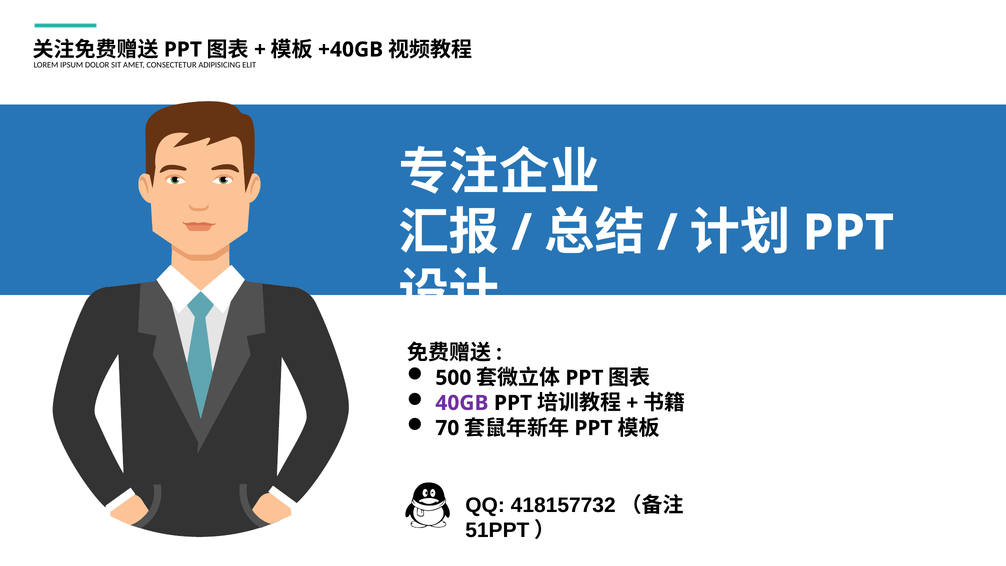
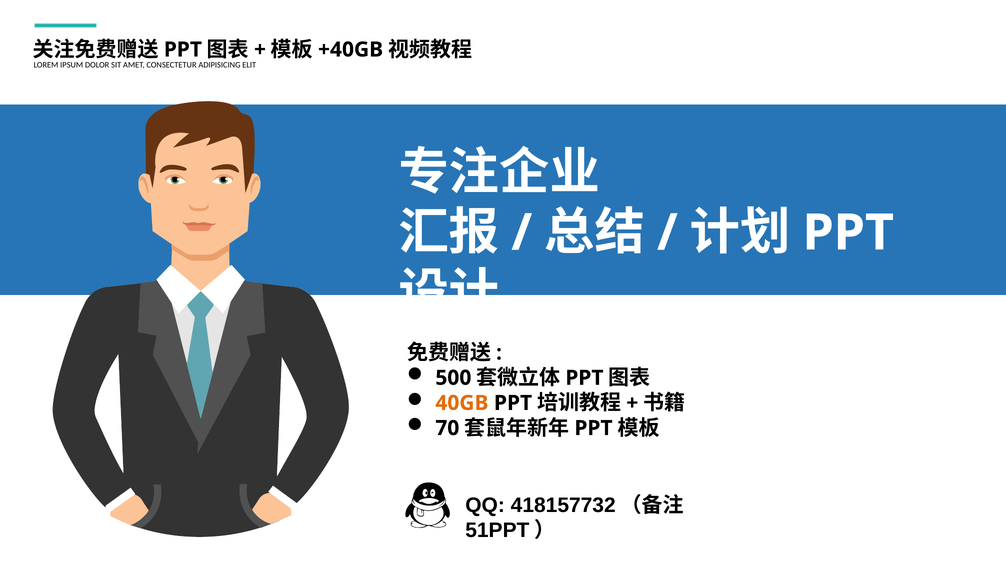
40GB colour: purple -> orange
